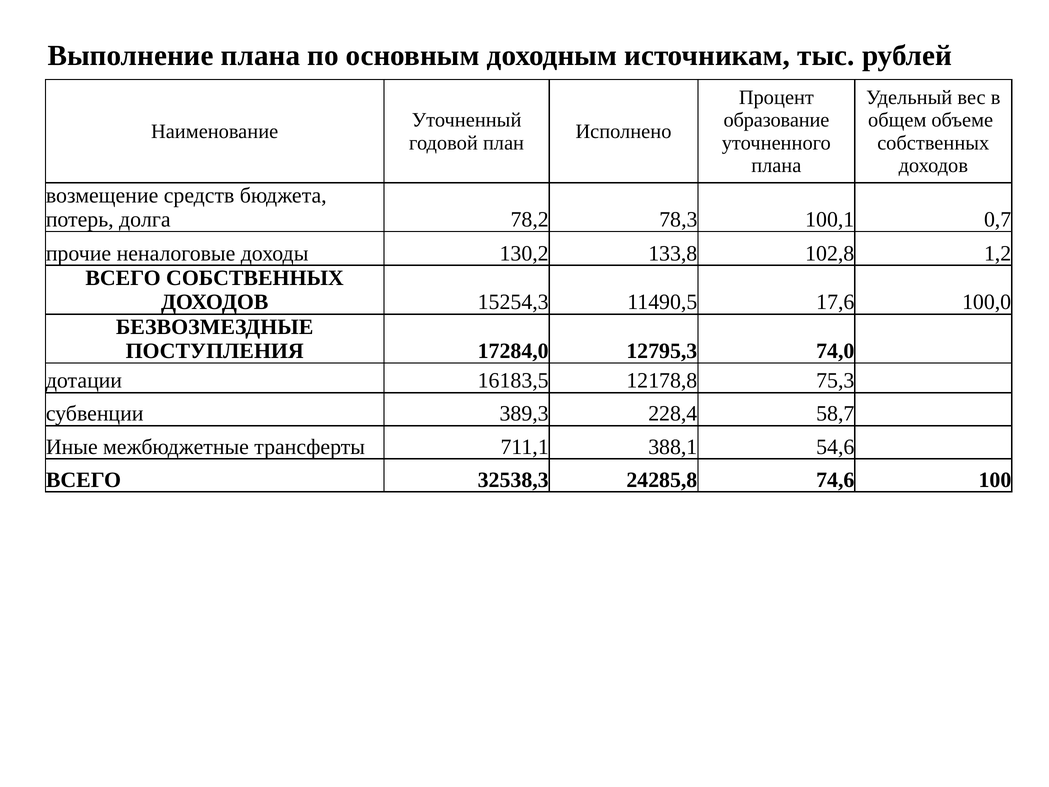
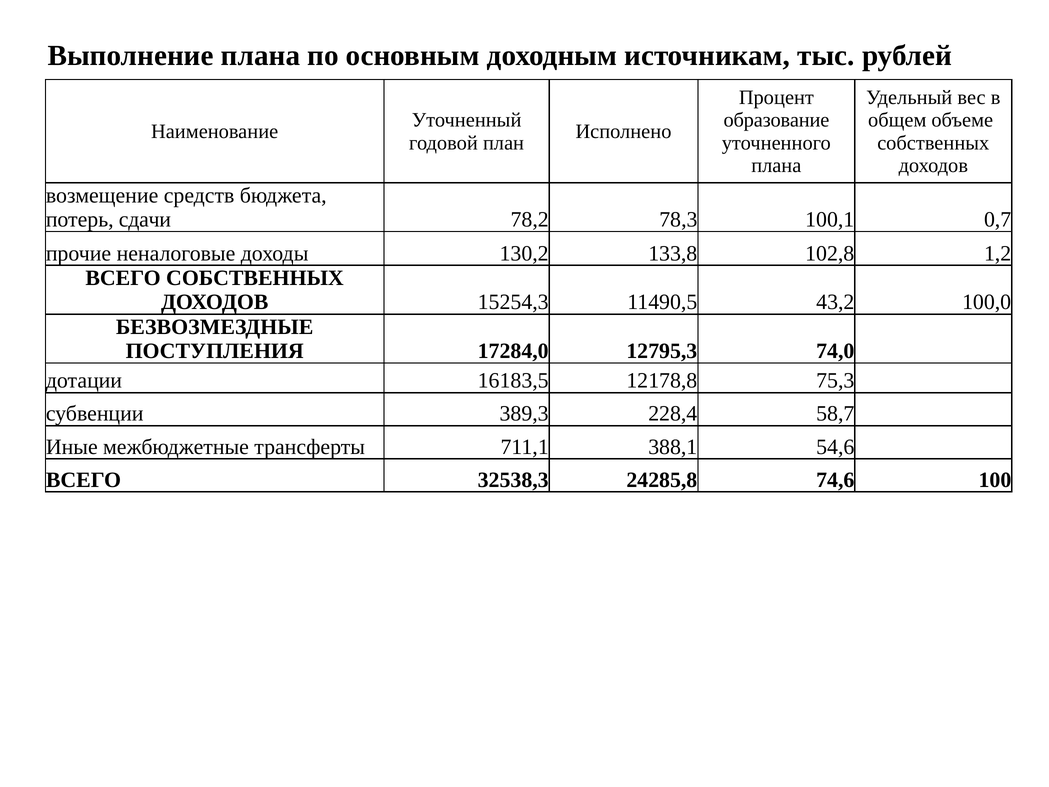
долга: долга -> сдачи
17,6: 17,6 -> 43,2
